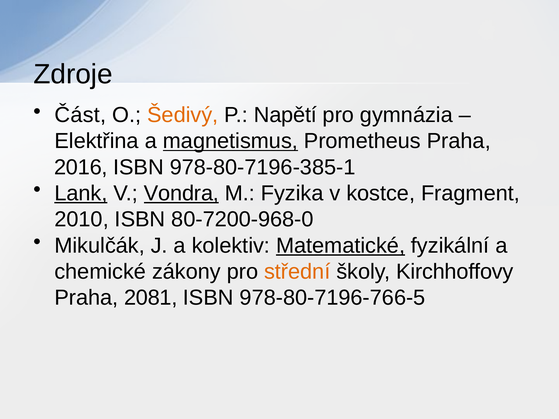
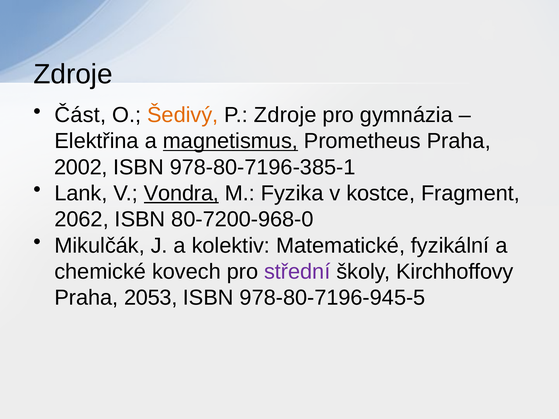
P Napětí: Napětí -> Zdroje
2016: 2016 -> 2002
Lank underline: present -> none
2010: 2010 -> 2062
Matematické underline: present -> none
zákony: zákony -> kovech
střední colour: orange -> purple
2081: 2081 -> 2053
978-80-7196-766-5: 978-80-7196-766-5 -> 978-80-7196-945-5
